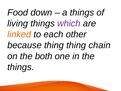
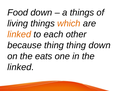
which colour: purple -> orange
thing chain: chain -> down
both: both -> eats
things at (21, 67): things -> linked
